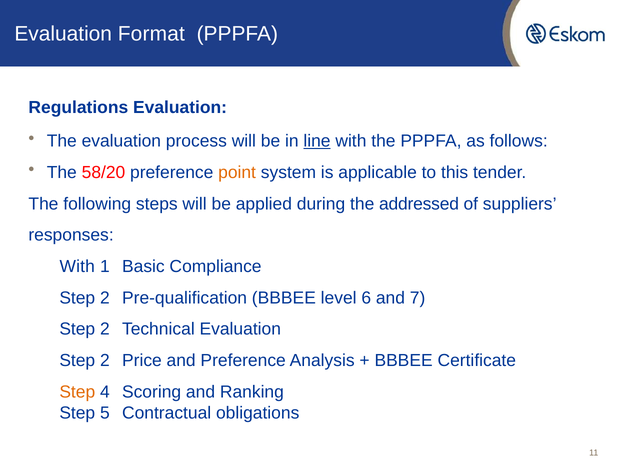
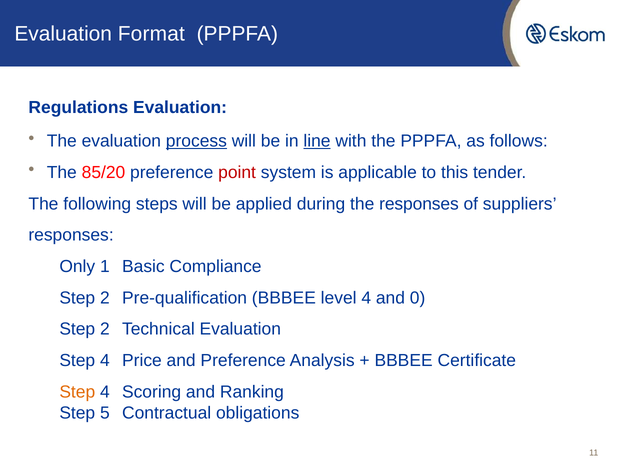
process underline: none -> present
58/20: 58/20 -> 85/20
point colour: orange -> red
the addressed: addressed -> responses
With at (77, 267): With -> Only
level 6: 6 -> 4
7: 7 -> 0
2 at (105, 361): 2 -> 4
